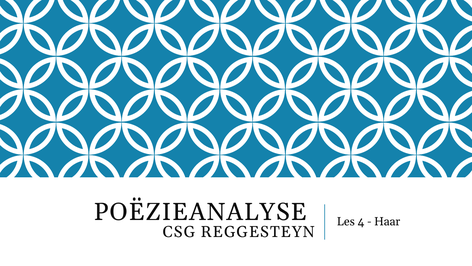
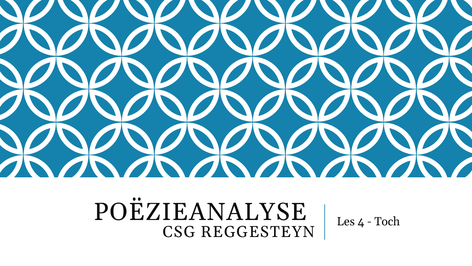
Haar: Haar -> Toch
